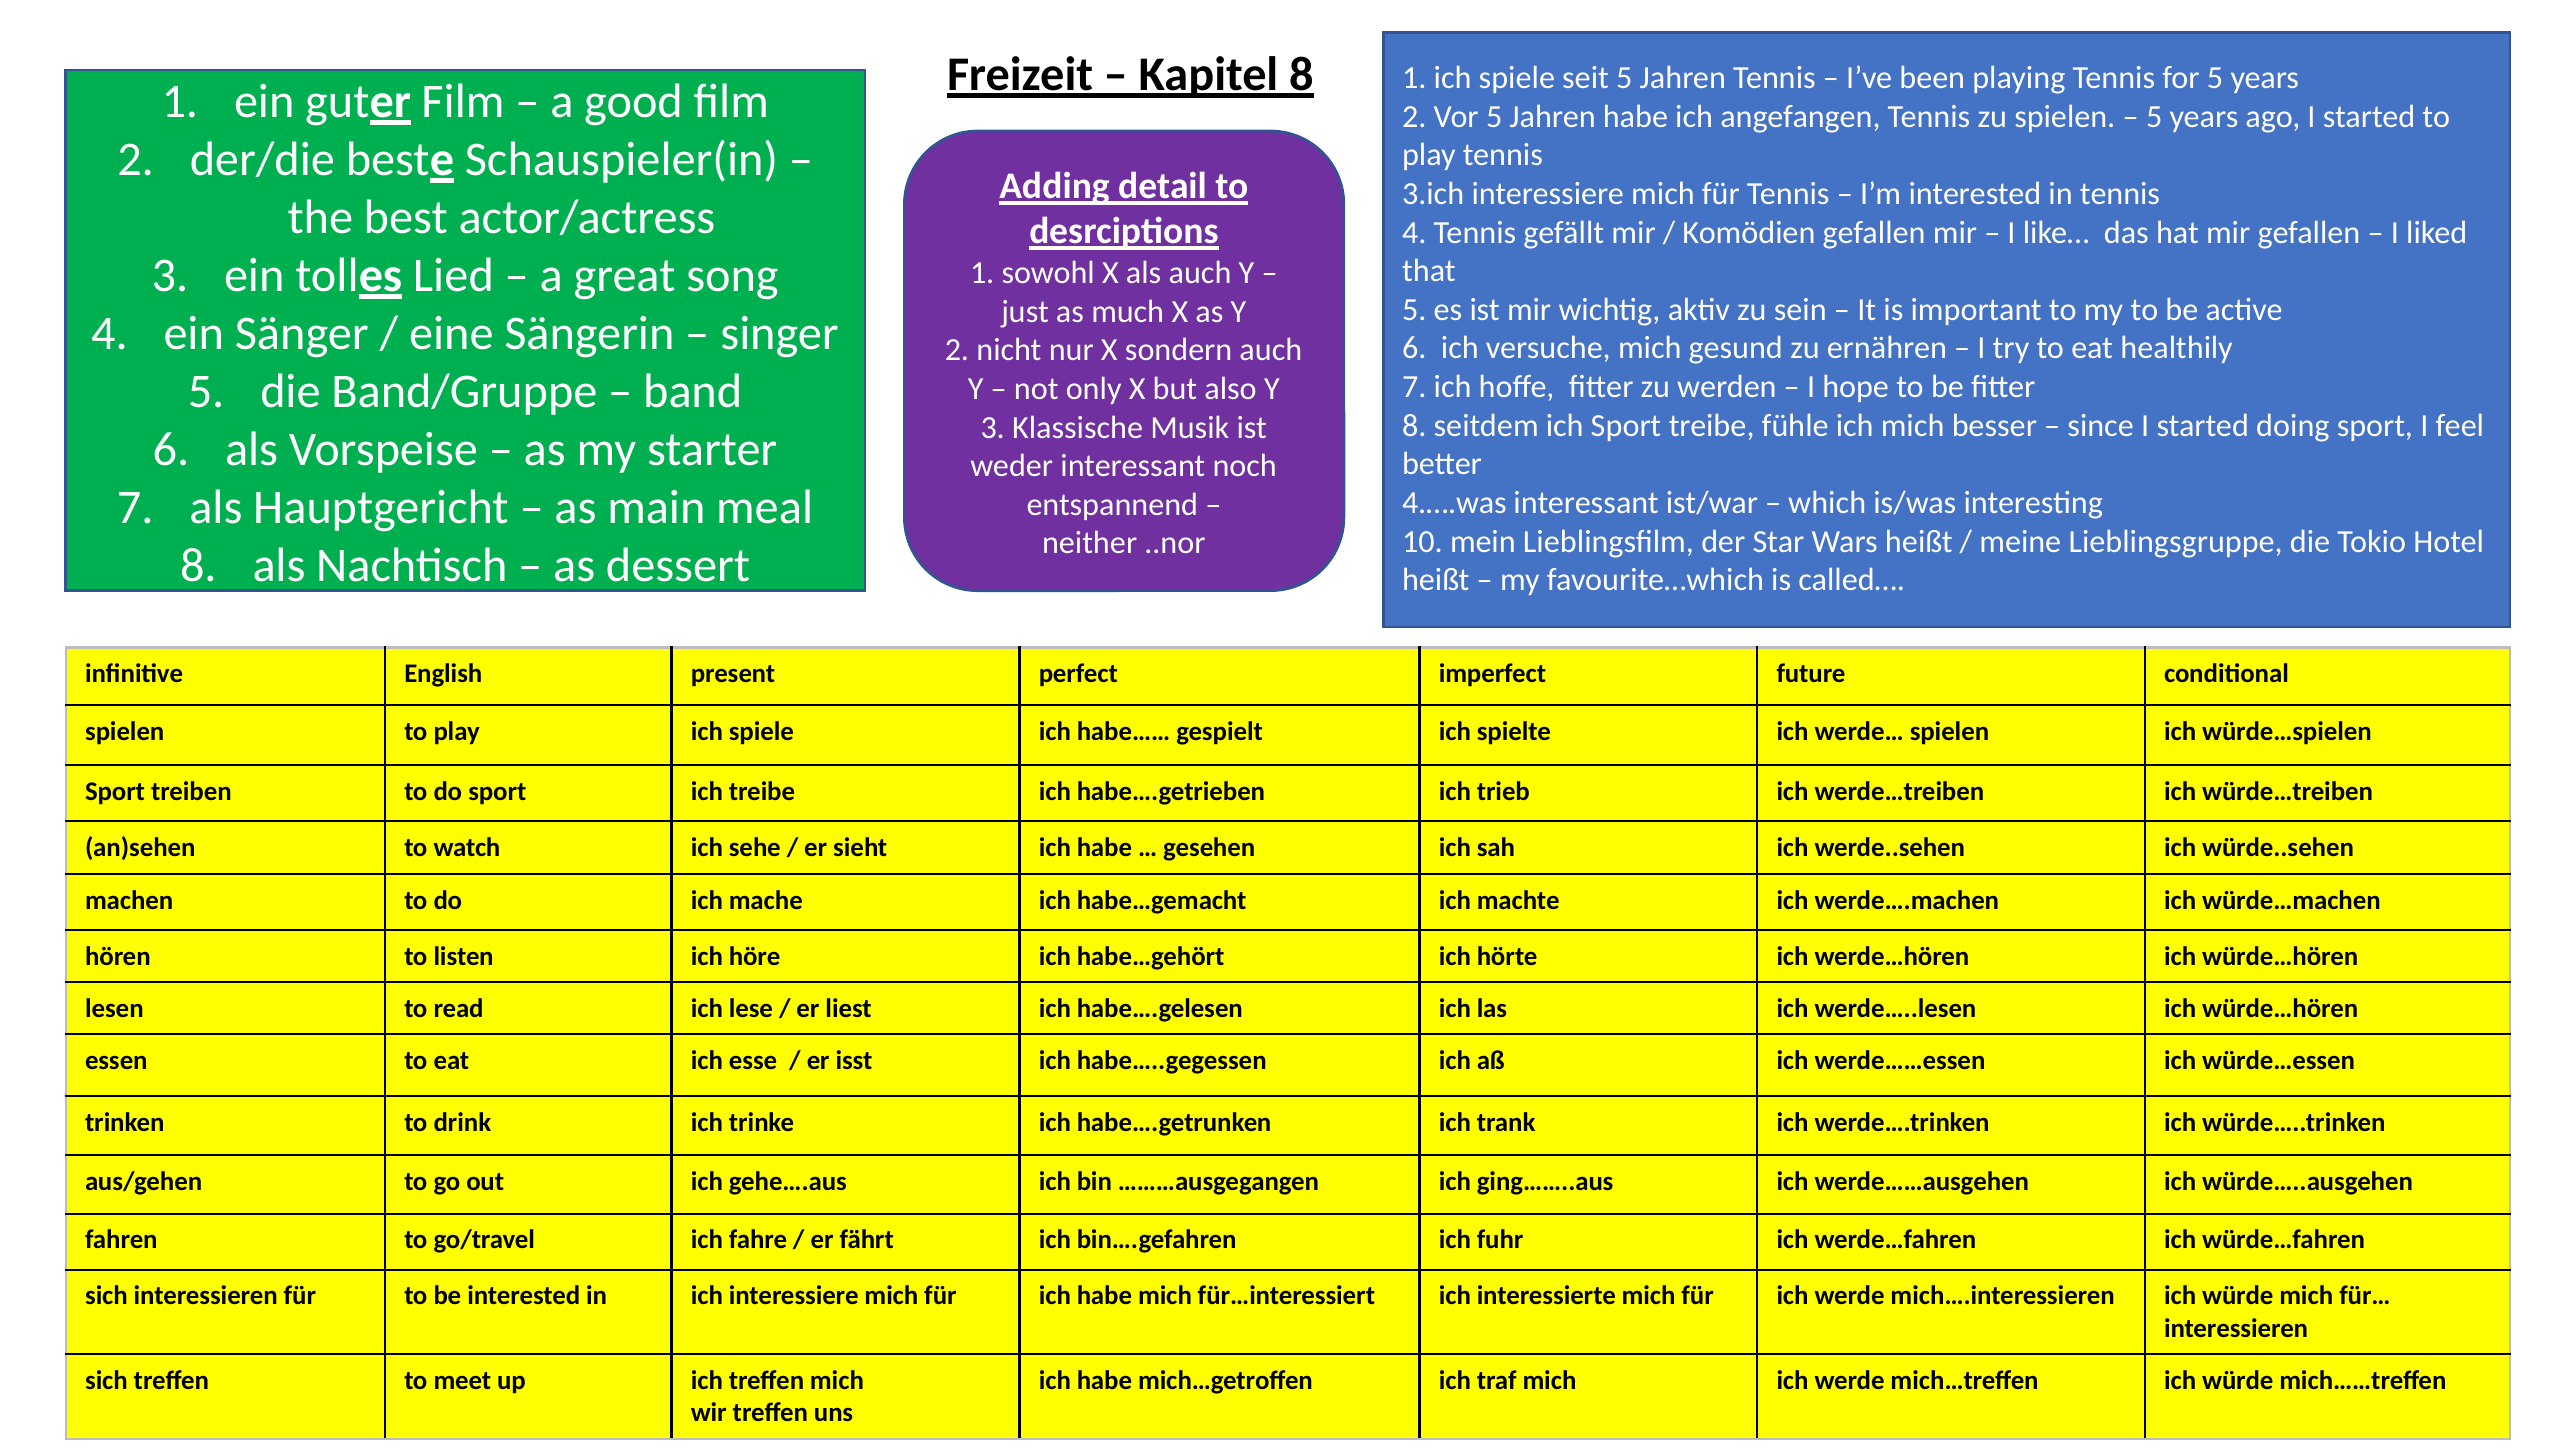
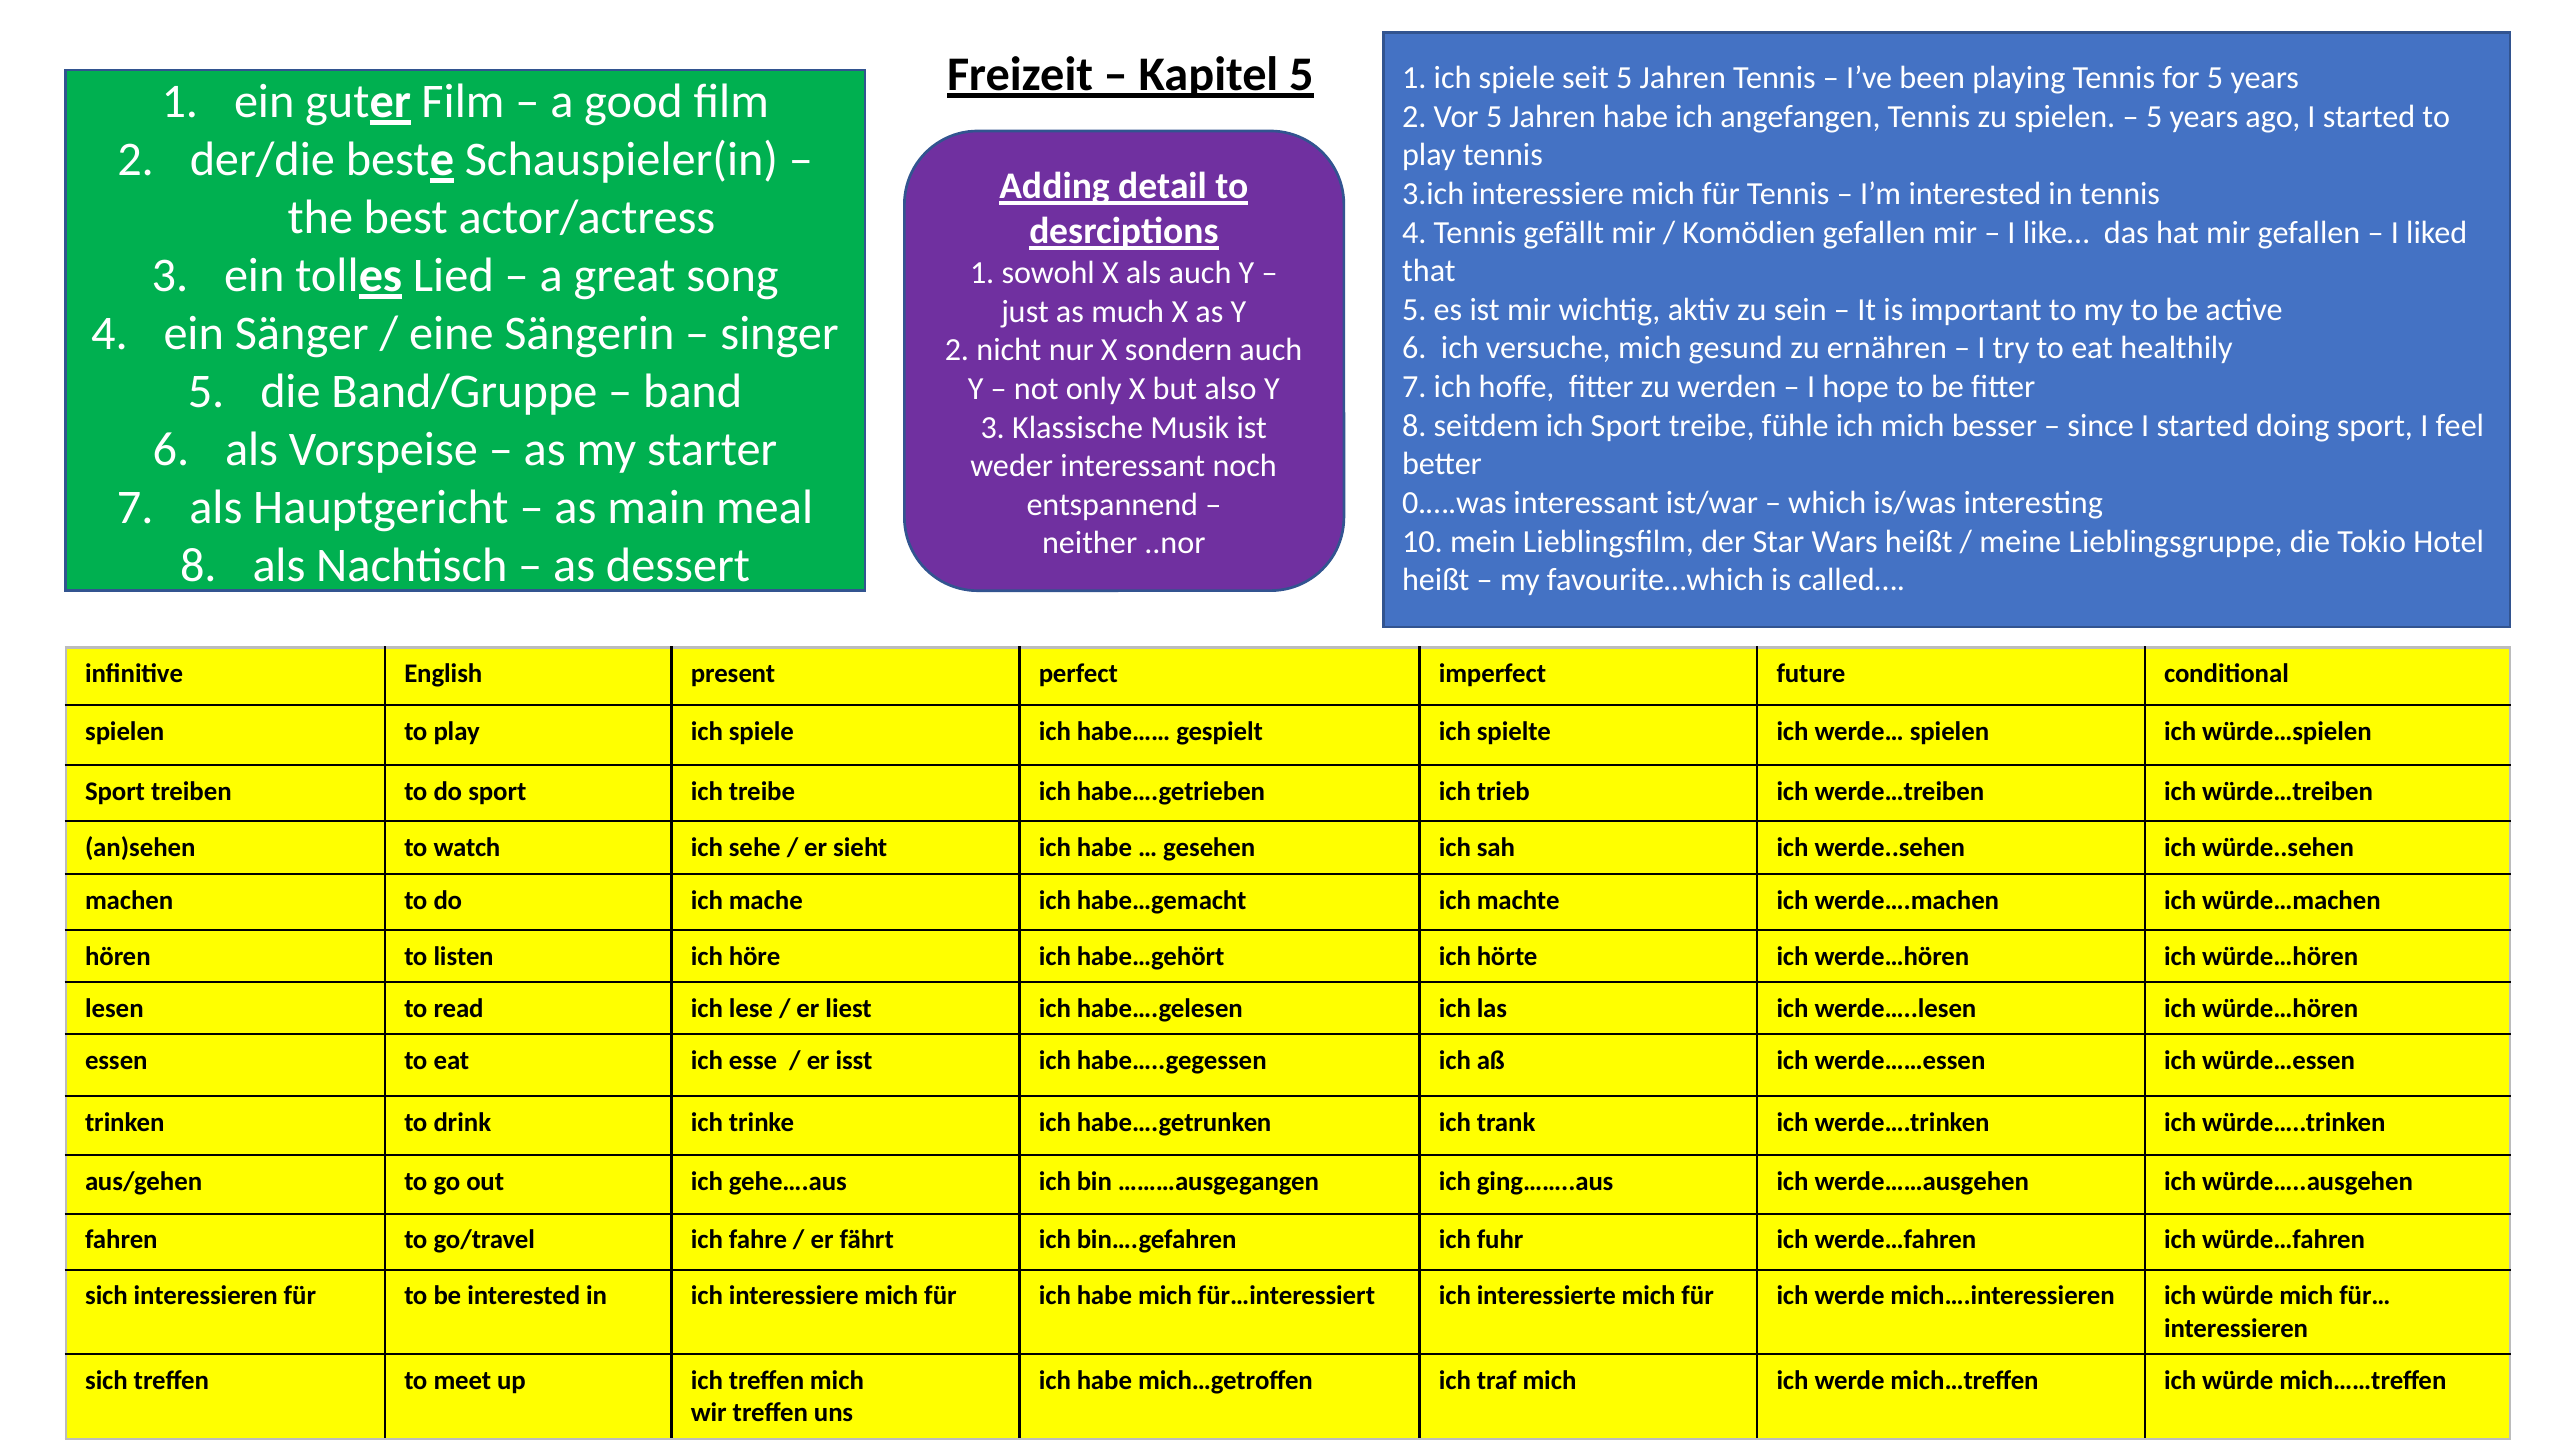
Kapitel 8: 8 -> 5
4.….was: 4.….was -> 0.….was
